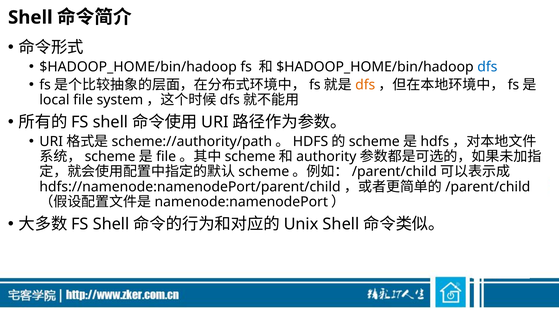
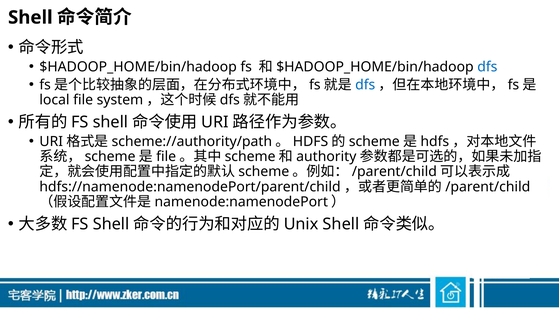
dfs at (365, 85) colour: orange -> blue
